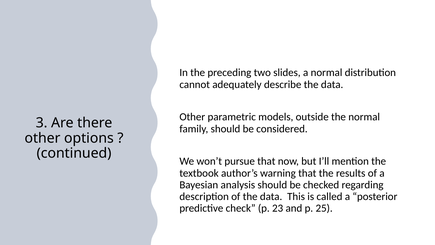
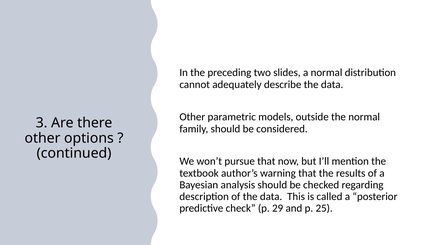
23: 23 -> 29
